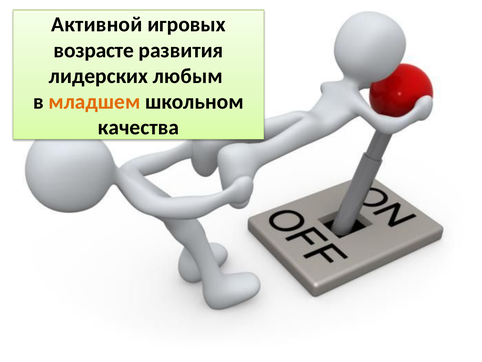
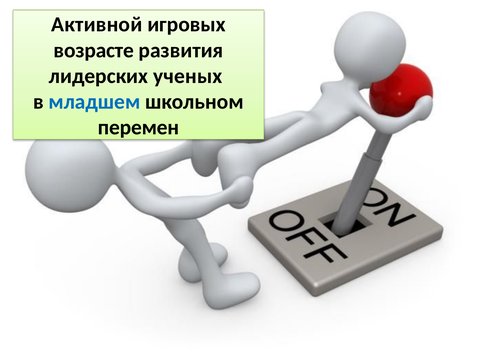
любым: любым -> ученых
младшем colour: orange -> blue
качества: качества -> перемен
